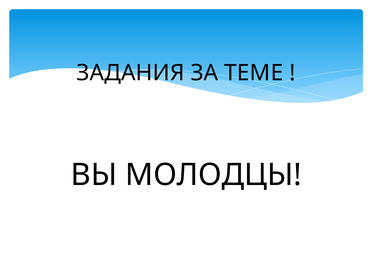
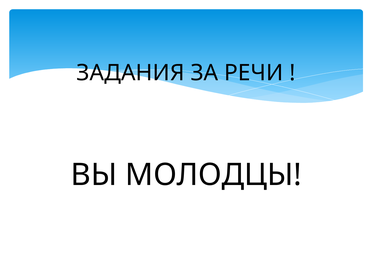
ТЕМЕ: ТЕМЕ -> РЕЧИ
